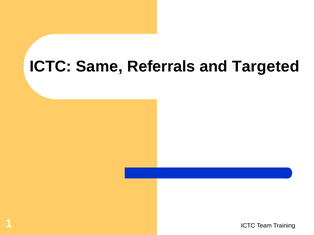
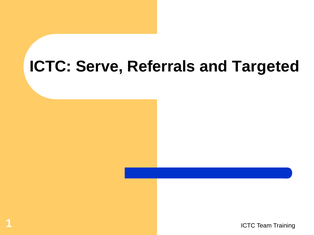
Same: Same -> Serve
